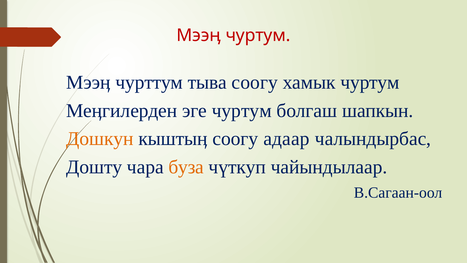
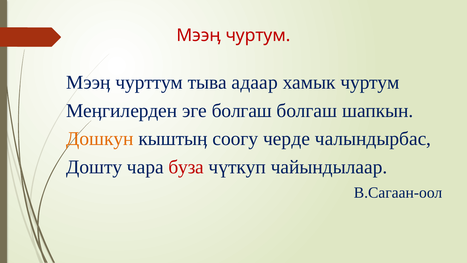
тыва соогу: соогу -> адаар
эге чуртум: чуртум -> болгаш
адаар: адаар -> черде
буза colour: orange -> red
